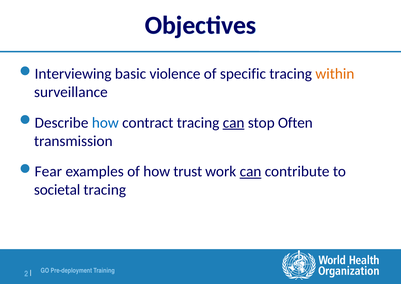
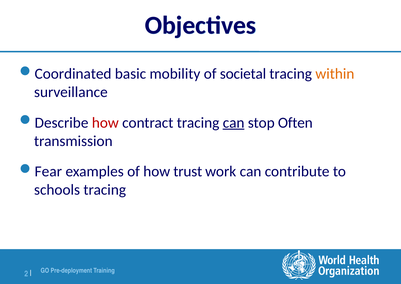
Interviewing: Interviewing -> Coordinated
violence: violence -> mobility
specific: specific -> societal
how at (105, 123) colour: blue -> red
can at (251, 171) underline: present -> none
societal: societal -> schools
